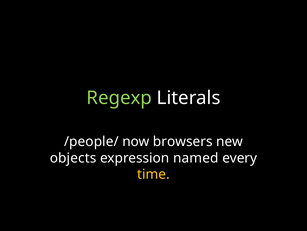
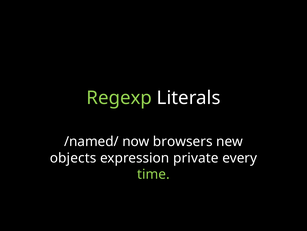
/people/: /people/ -> /named/
named: named -> private
time colour: yellow -> light green
